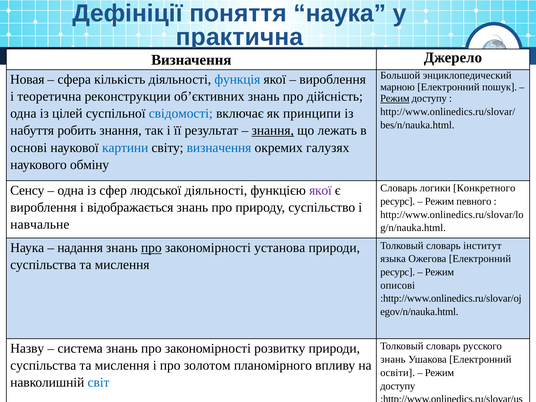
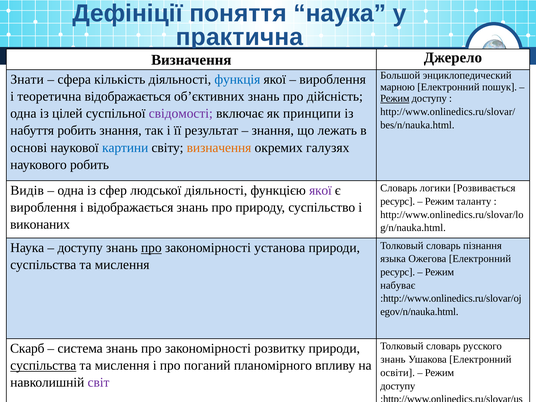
Новая: Новая -> Знати
теоретична реконструкции: реконструкции -> відображається
свідомості colour: blue -> purple
знання at (273, 131) underline: present -> none
визначення at (219, 148) colour: blue -> orange
наукового обміну: обміну -> робить
Конкретного: Конкретного -> Розвивається
Сенсу: Сенсу -> Видів
певного: певного -> таланту
навчальне: навчальне -> виконаних
інститут: інститут -> пізнання
надання at (80, 248): надання -> доступу
описові: описові -> набуває
Назву: Назву -> Скарб
суспільства at (43, 365) underline: none -> present
золотом: золотом -> поганий
світ colour: blue -> purple
